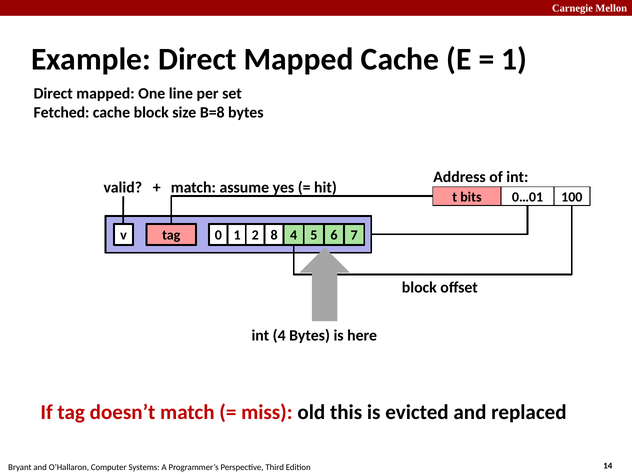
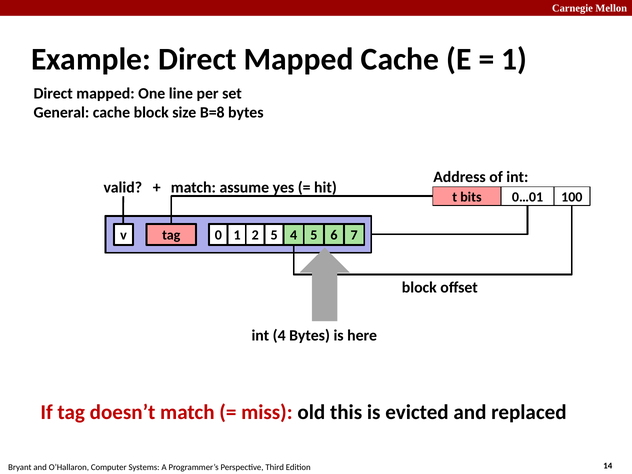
Fetched: Fetched -> General
v 8: 8 -> 5
